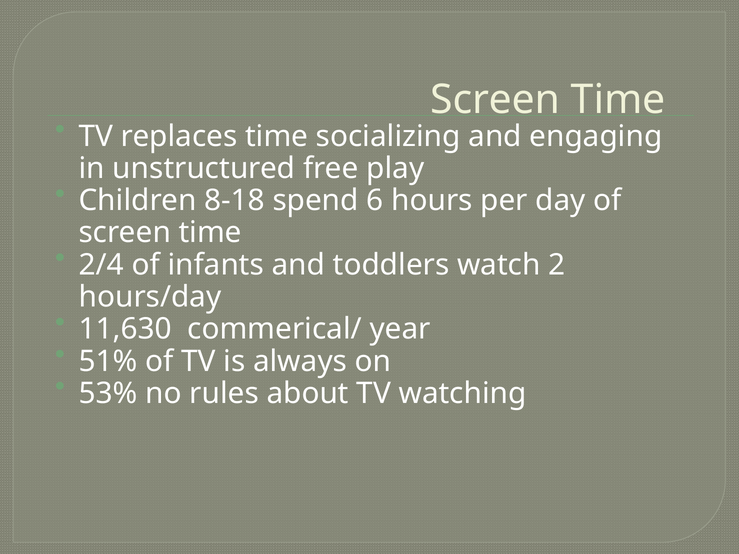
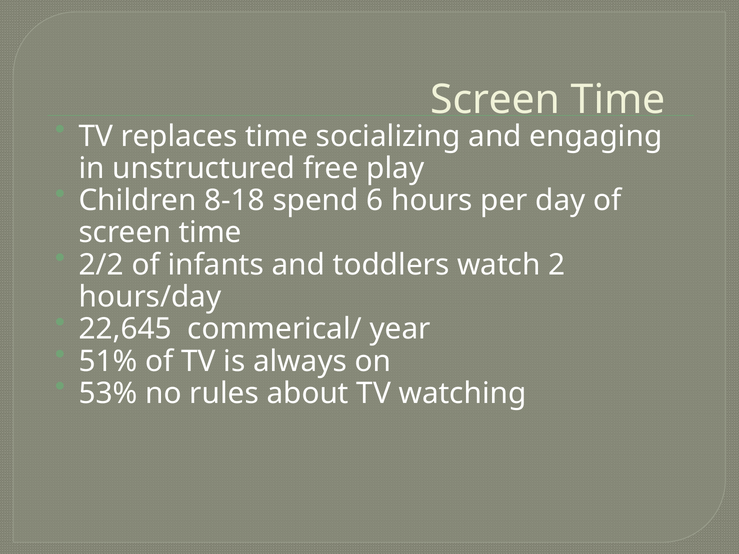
2/4: 2/4 -> 2/2
11,630: 11,630 -> 22,645
